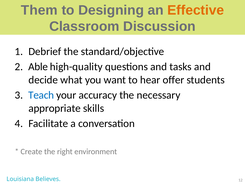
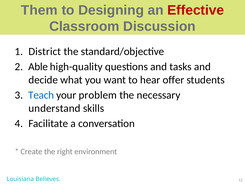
Effective colour: orange -> red
Debrief: Debrief -> District
accuracy: accuracy -> problem
appropriate: appropriate -> understand
